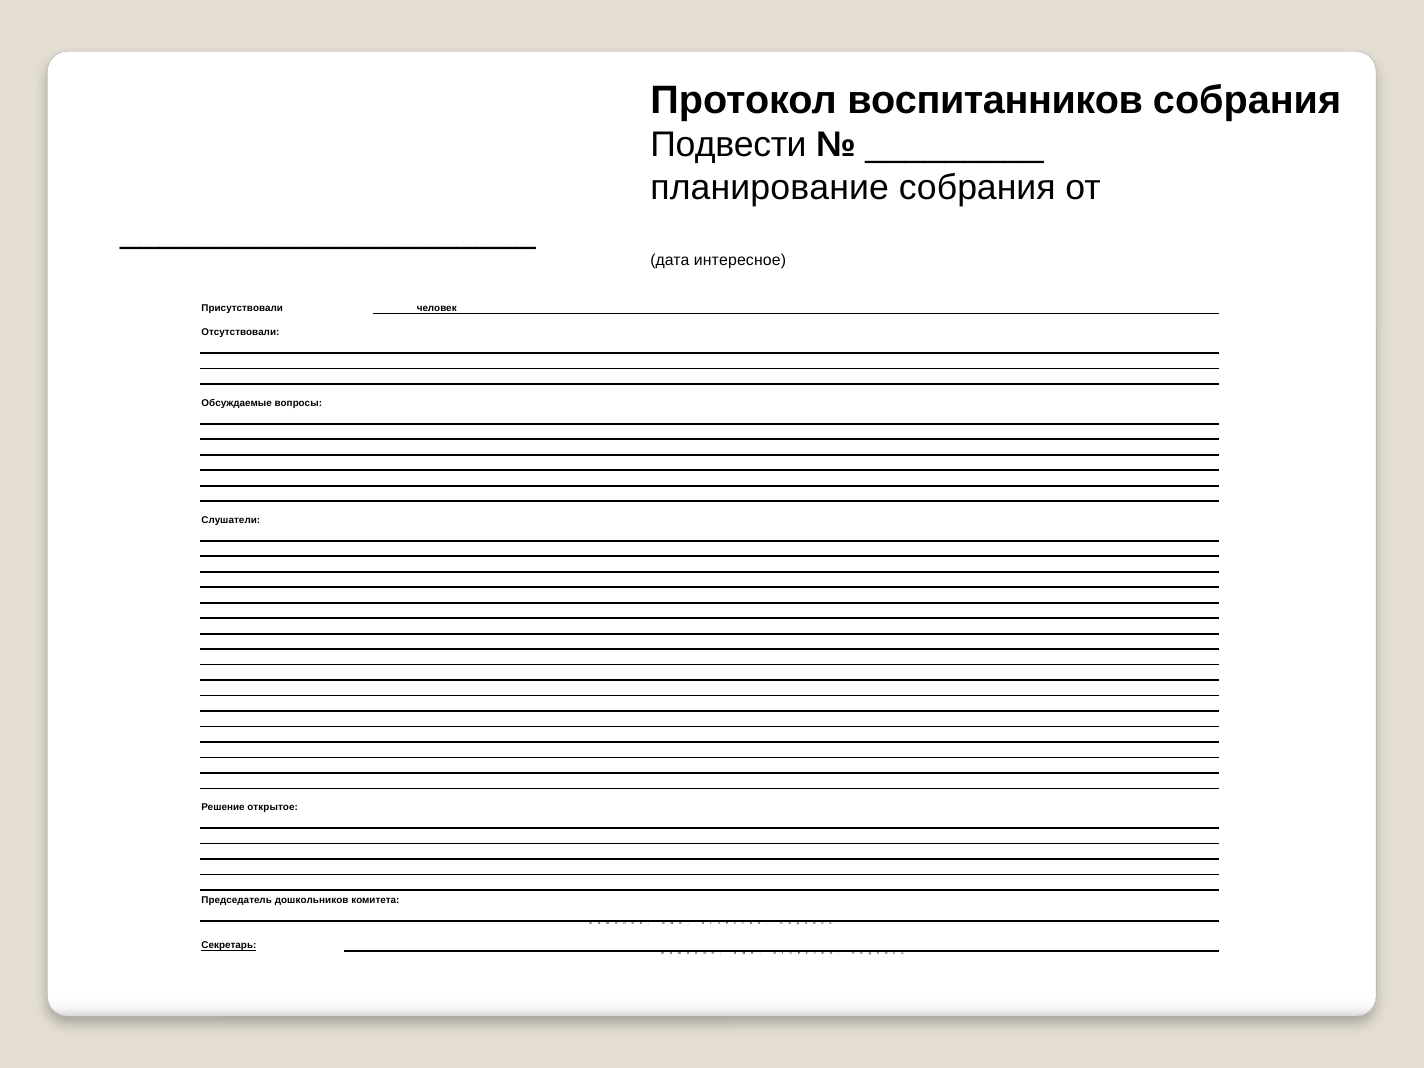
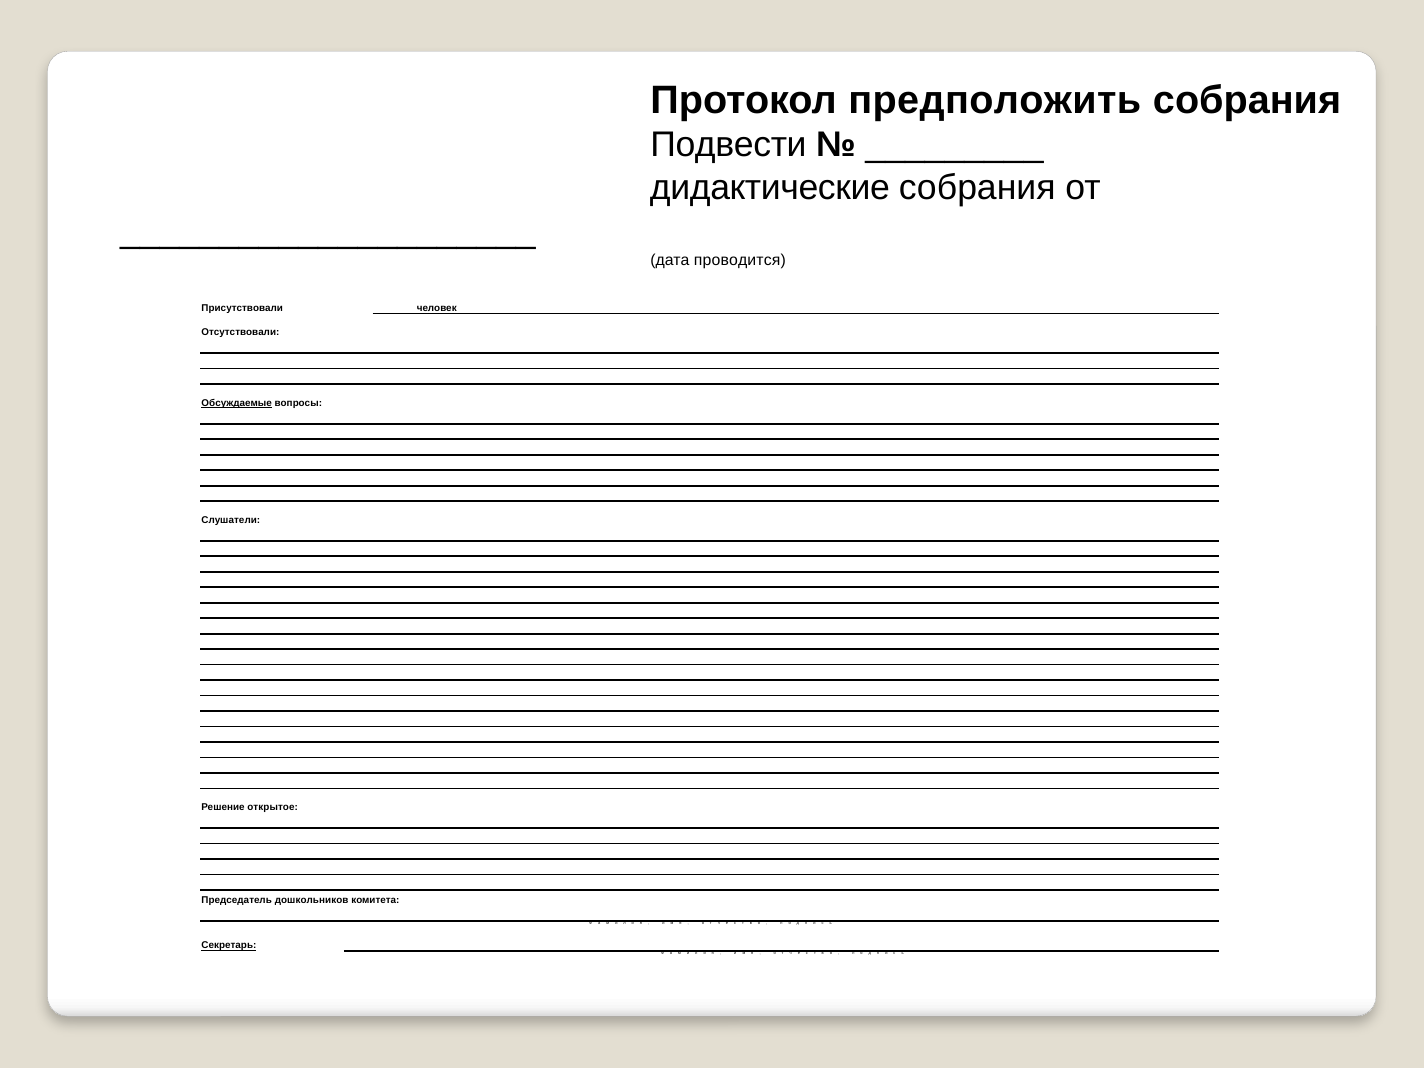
воспитанников: воспитанников -> предположить
планирование: планирование -> дидактические
интересное: интересное -> проводится
Обсуждаемые underline: none -> present
